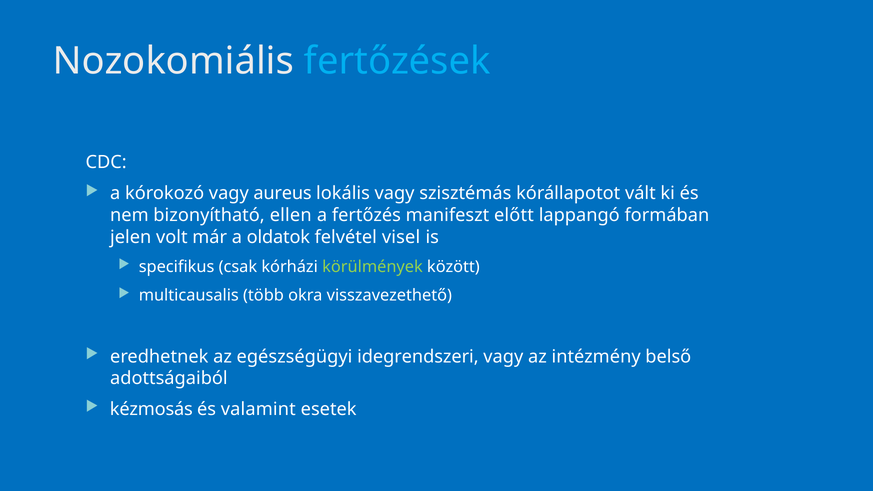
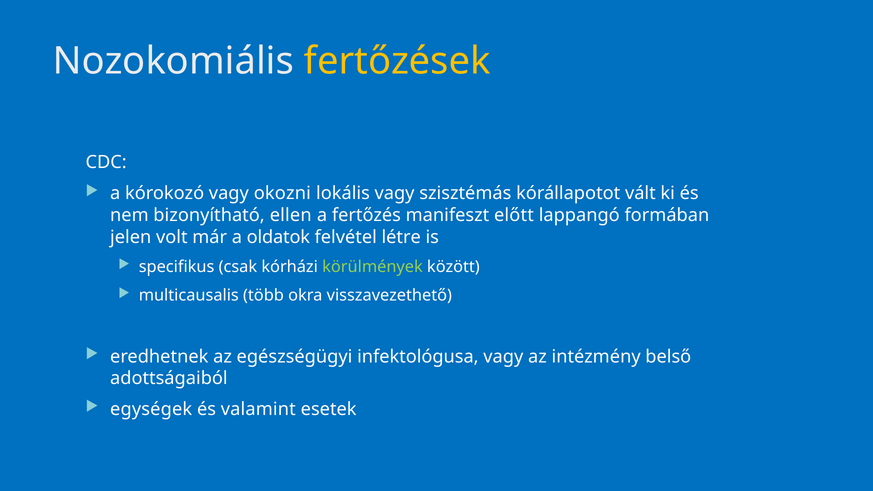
fertőzések colour: light blue -> yellow
aureus: aureus -> okozni
visel: visel -> létre
idegrendszeri: idegrendszeri -> infektológusa
kézmosás: kézmosás -> egységek
